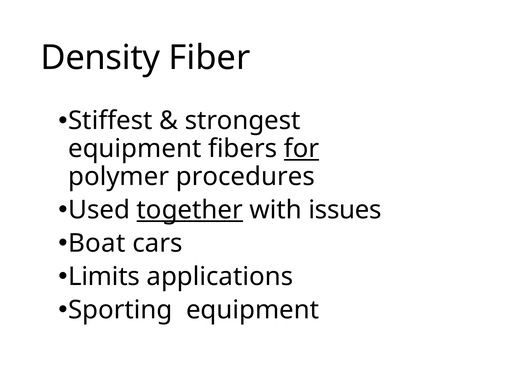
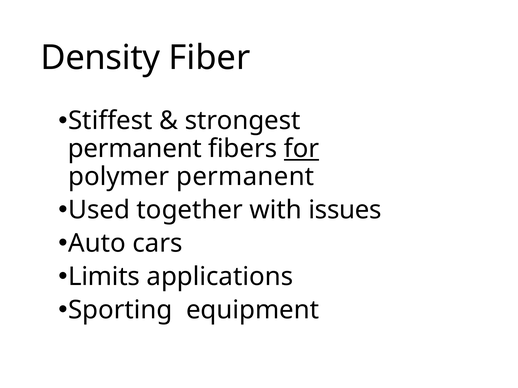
equipment at (135, 149): equipment -> permanent
polymer procedures: procedures -> permanent
together underline: present -> none
Boat: Boat -> Auto
